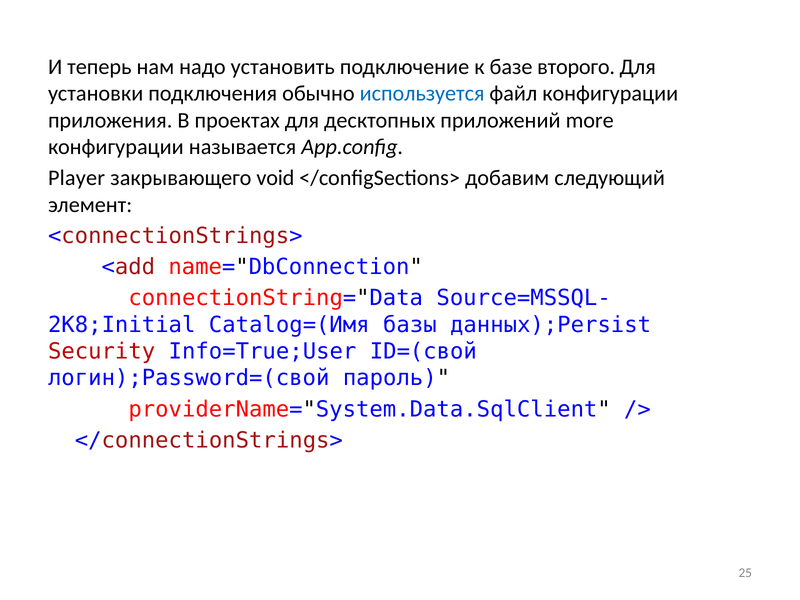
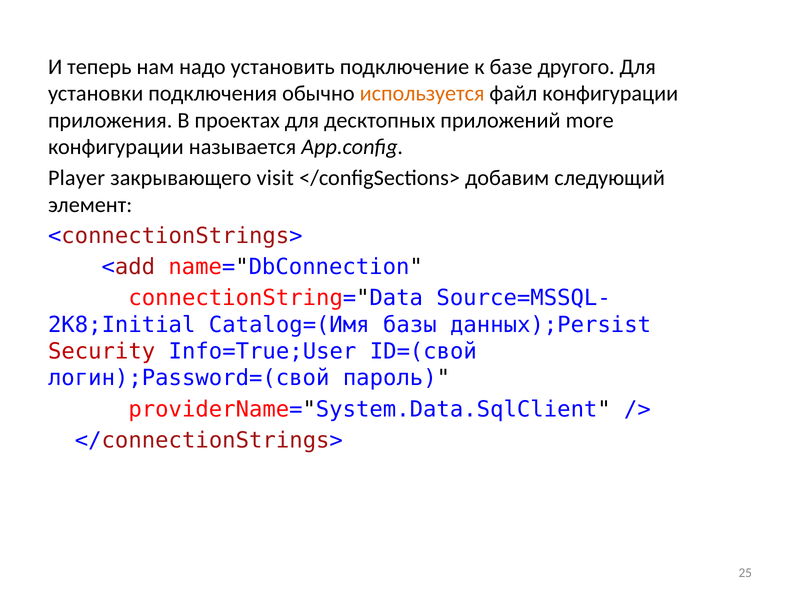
второго: второго -> другого
используется colour: blue -> orange
void: void -> visit
